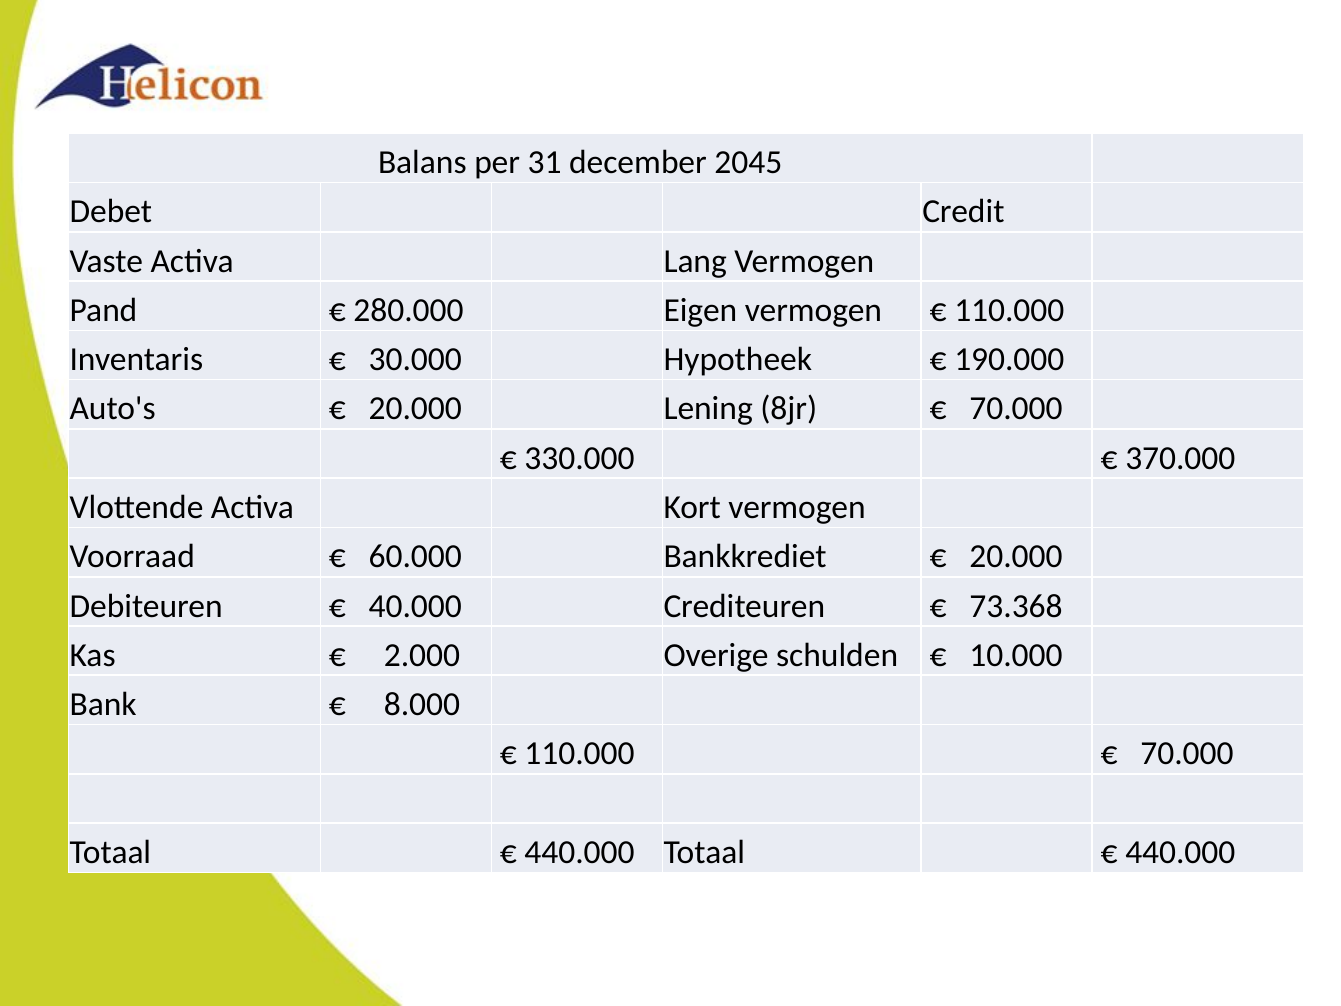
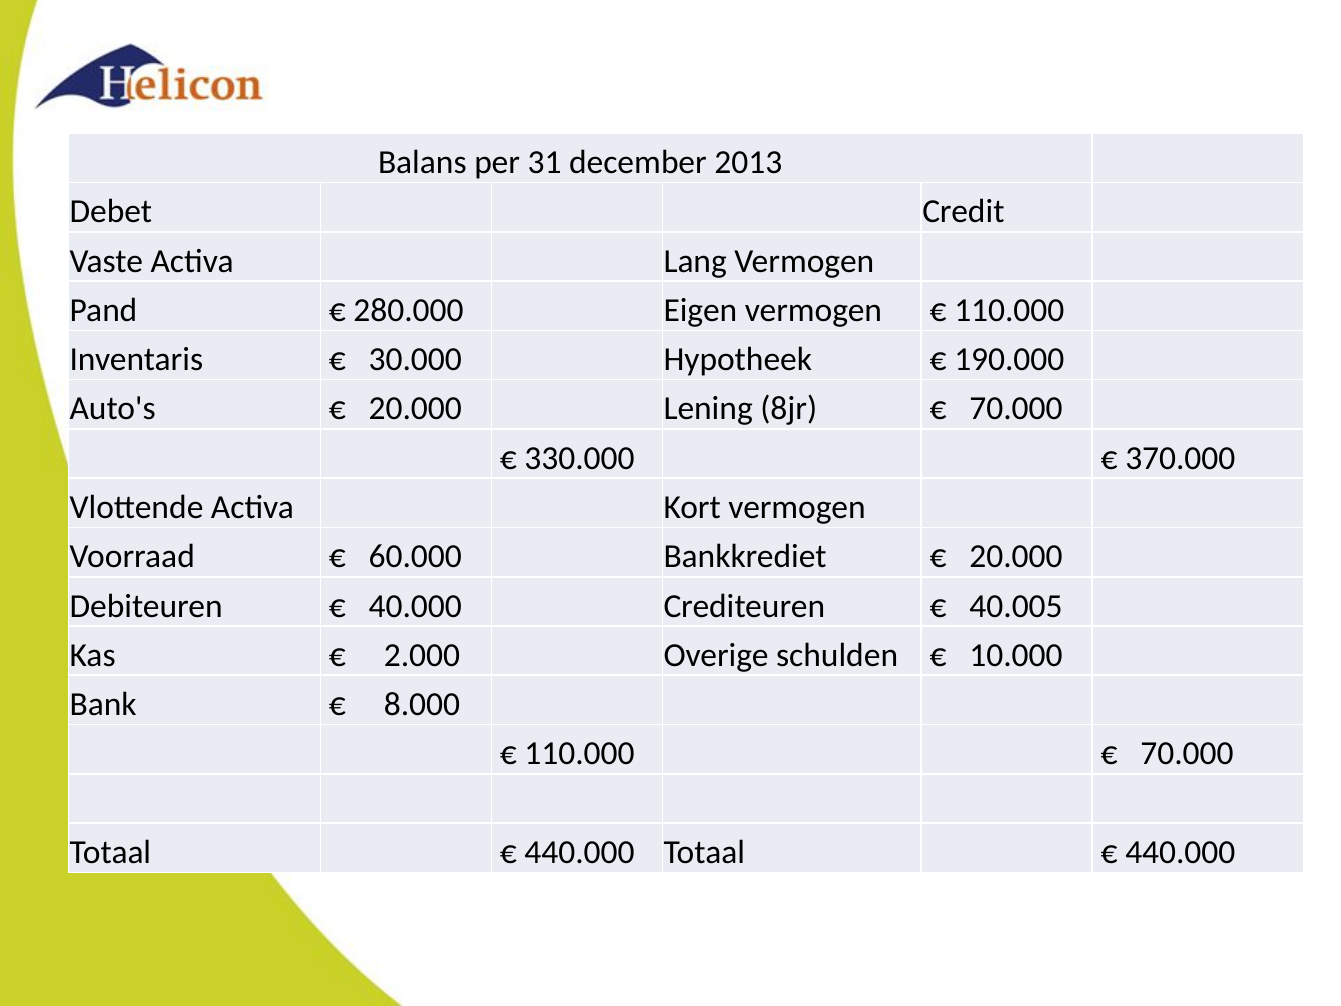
2045: 2045 -> 2013
73.368: 73.368 -> 40.005
